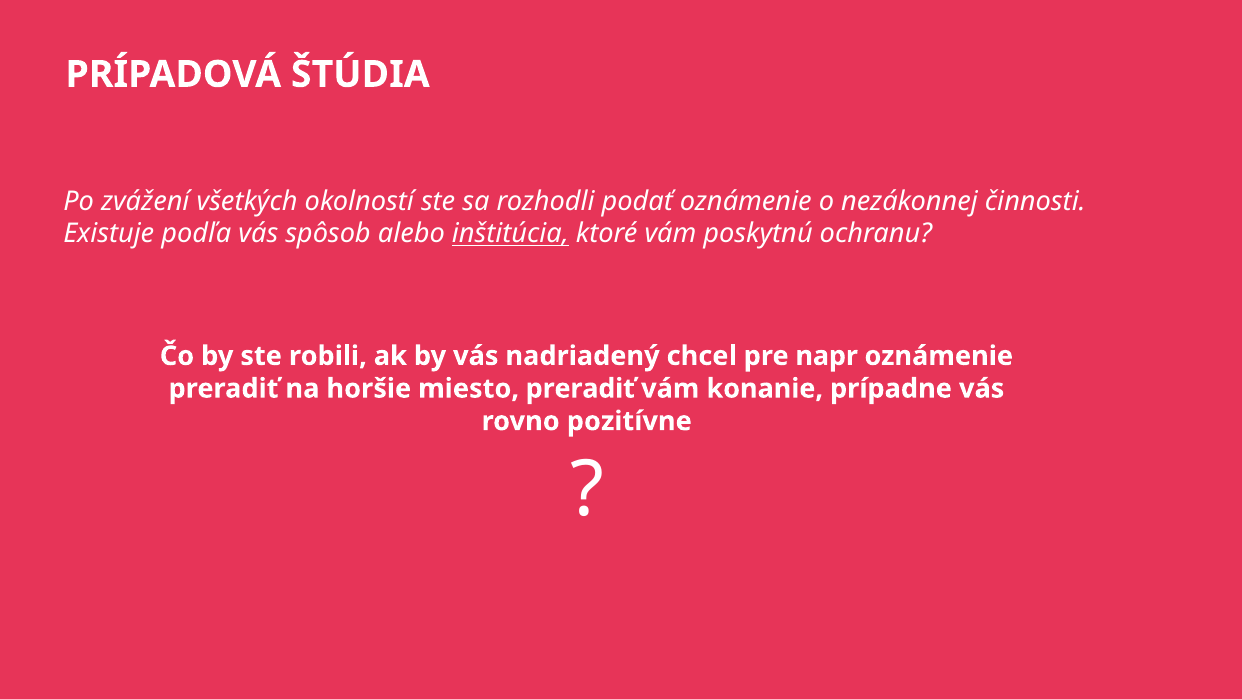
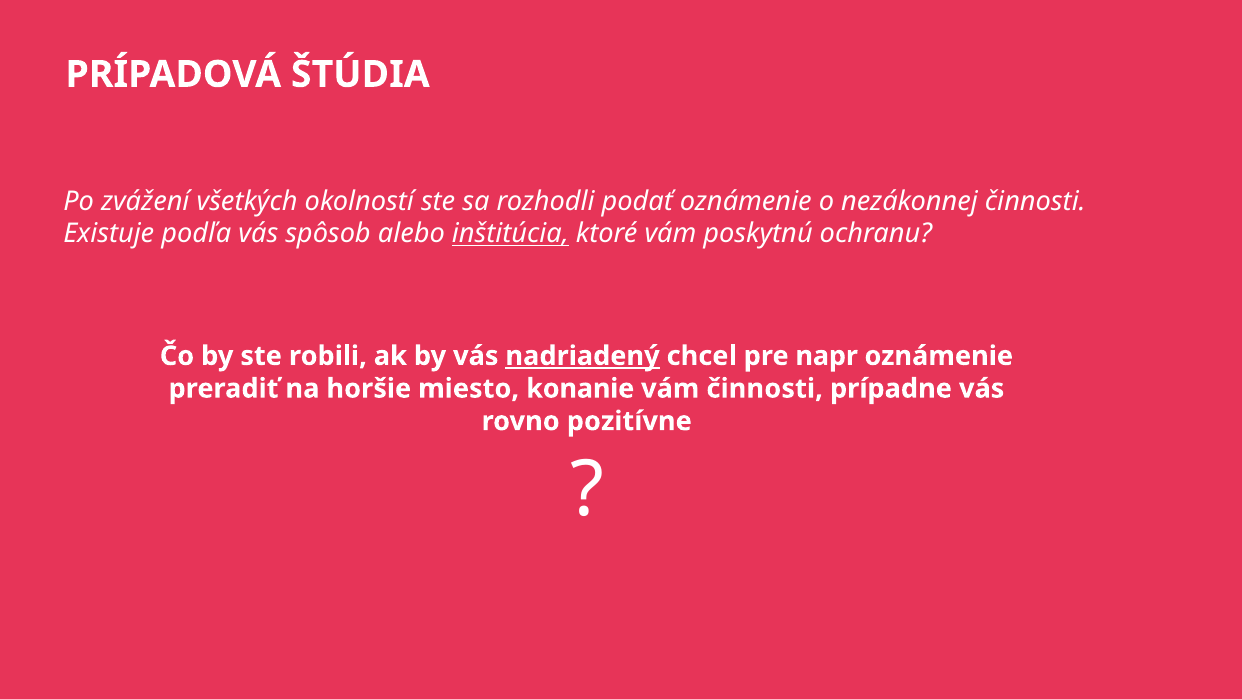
nadriadený underline: none -> present
miesto preradiť: preradiť -> konanie
vám konanie: konanie -> činnosti
